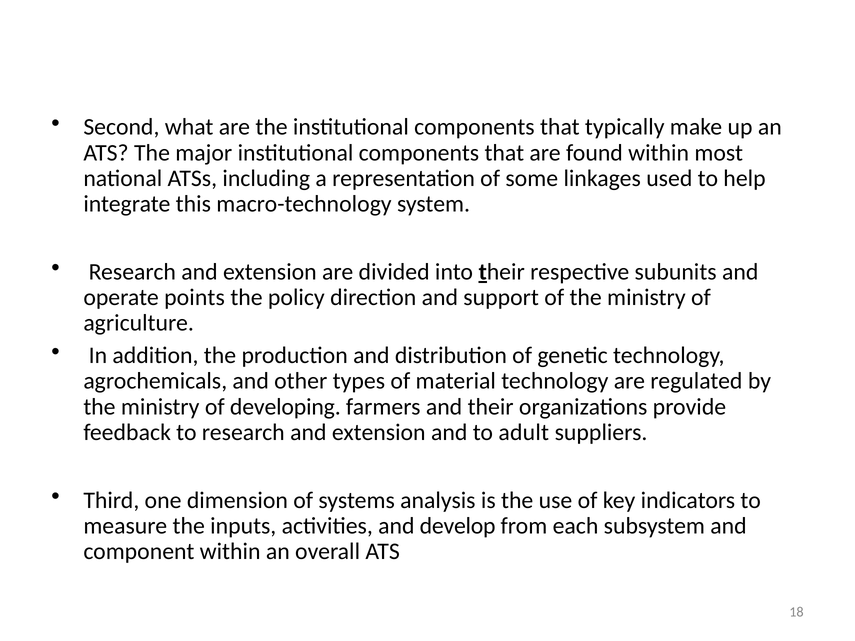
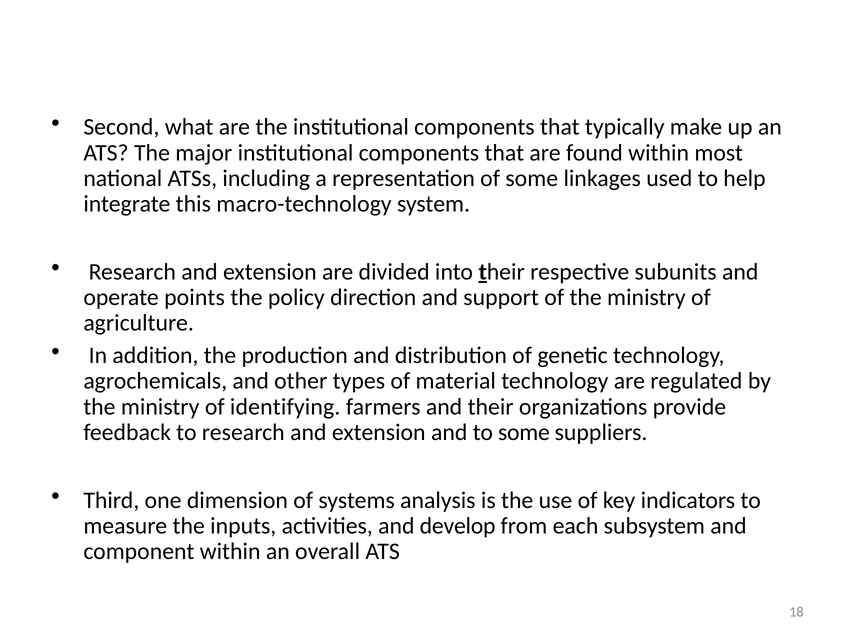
developing: developing -> identifying
to adult: adult -> some
